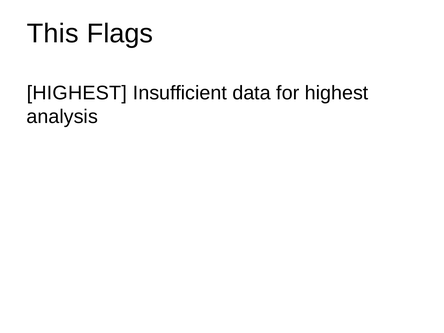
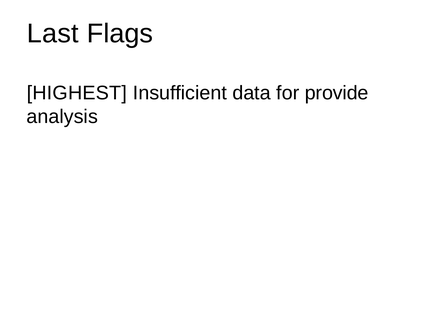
This: This -> Last
for highest: highest -> provide
